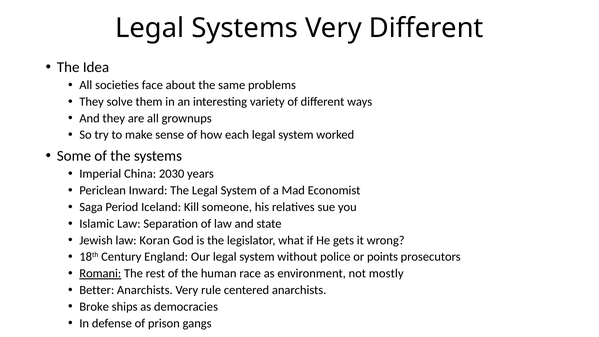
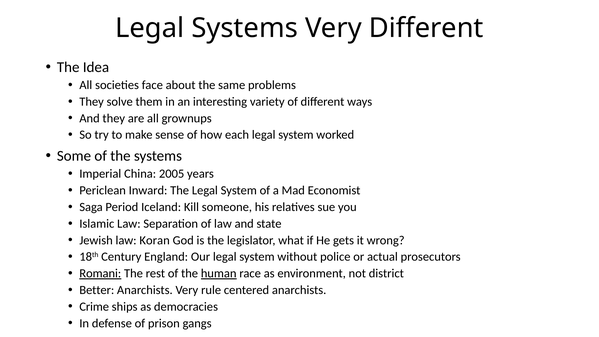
2030: 2030 -> 2005
points: points -> actual
human underline: none -> present
mostly: mostly -> district
Broke: Broke -> Crime
